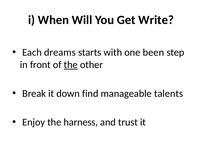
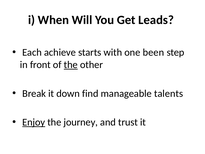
Write: Write -> Leads
dreams: dreams -> achieve
Enjoy underline: none -> present
harness: harness -> journey
